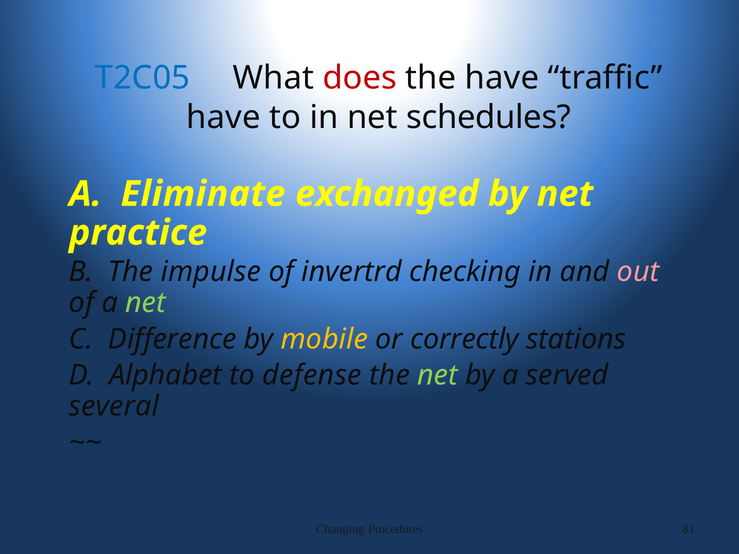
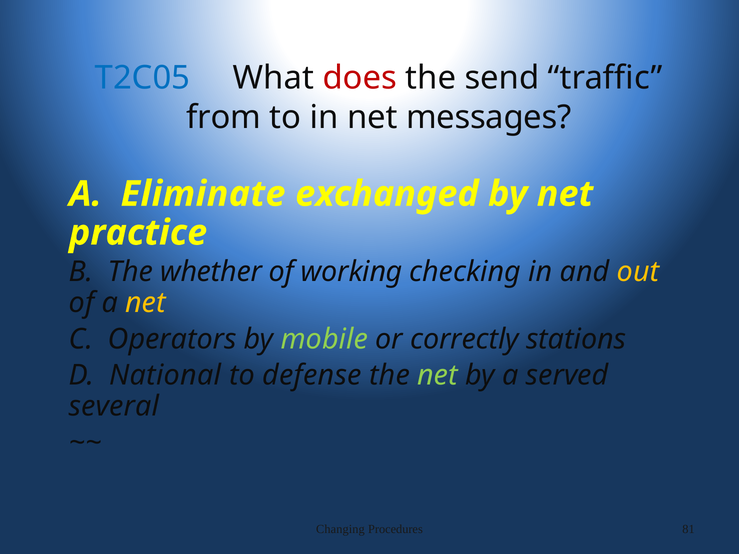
the have: have -> send
have at (223, 117): have -> from
schedules: schedules -> messages
impulse: impulse -> whether
invertrd: invertrd -> working
out colour: pink -> yellow
net at (146, 303) colour: light green -> yellow
Difference: Difference -> Operators
mobile colour: yellow -> light green
Alphabet: Alphabet -> National
